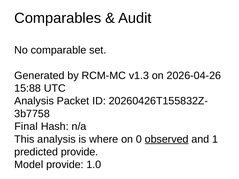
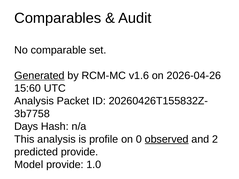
Generated underline: none -> present
v1.3: v1.3 -> v1.6
15:88: 15:88 -> 15:60
Final: Final -> Days
where: where -> profile
1: 1 -> 2
